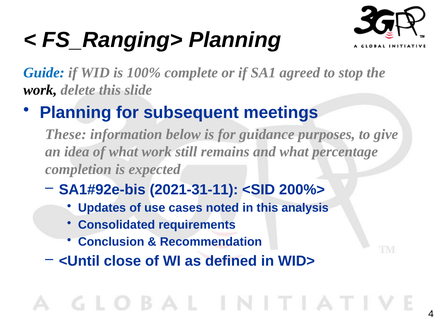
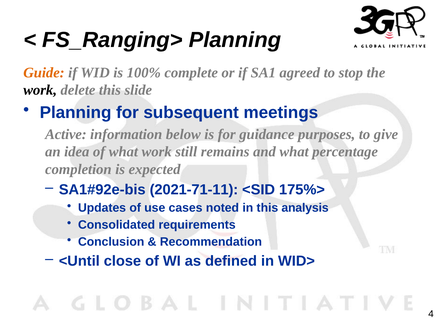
Guide colour: blue -> orange
These: These -> Active
2021‑31‑11: 2021‑31‑11 -> 2021‑71‑11
200%>: 200%> -> 175%>
